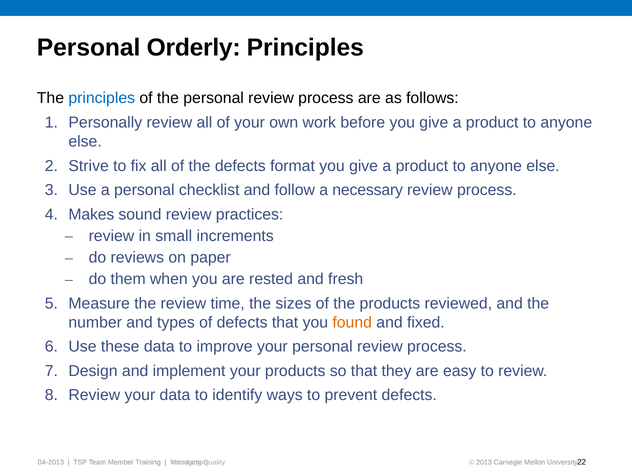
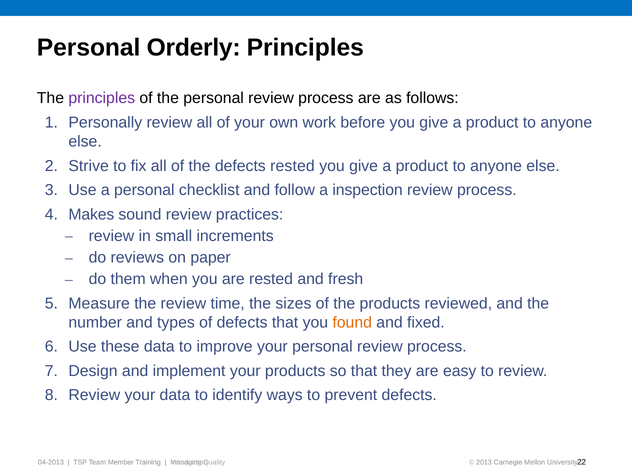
principles at (102, 98) colour: blue -> purple
defects format: format -> rested
necessary: necessary -> inspection
